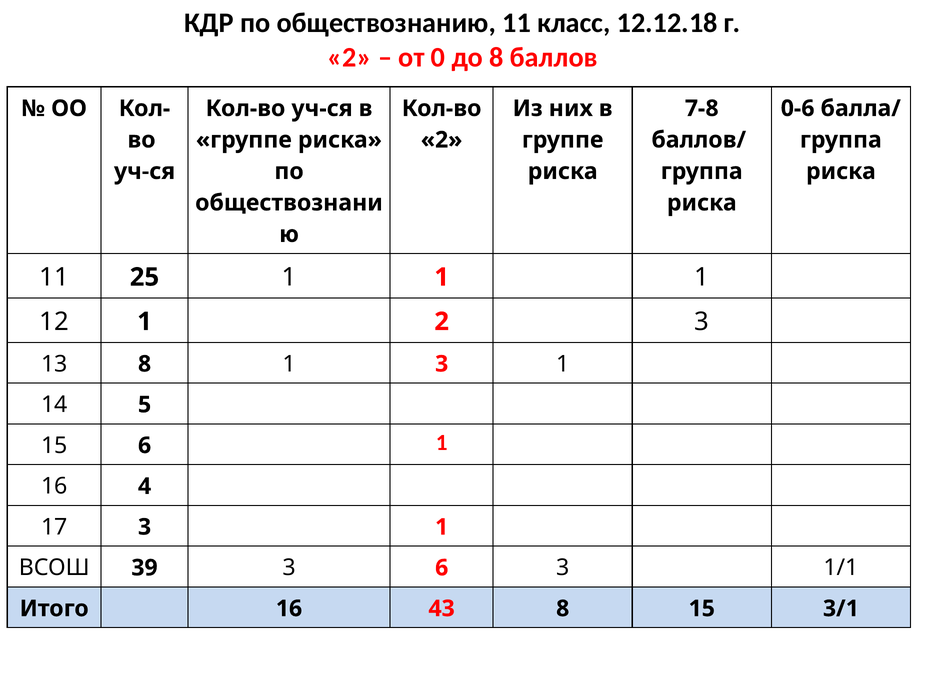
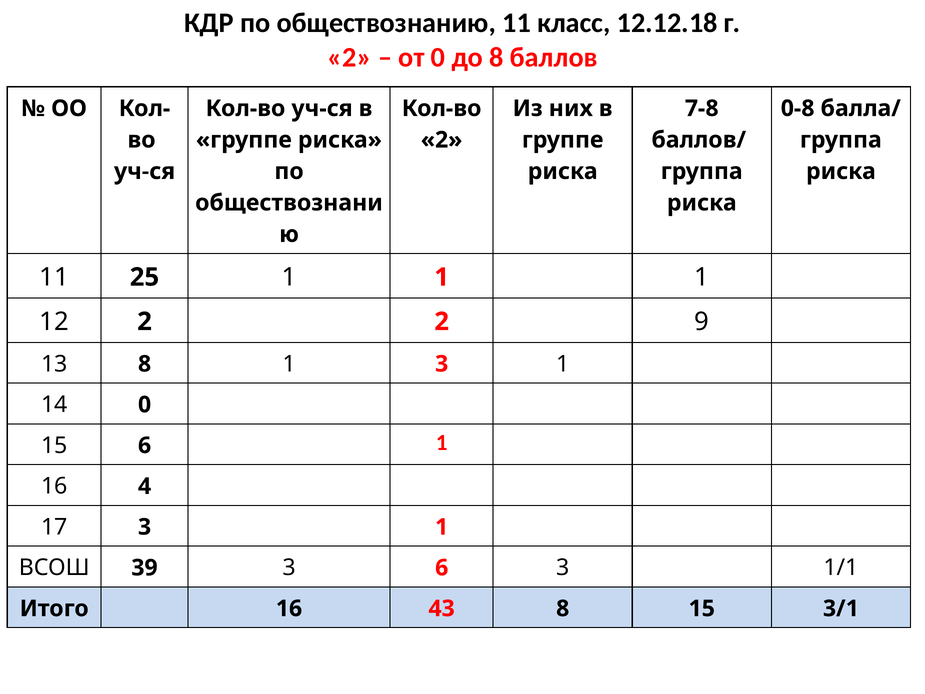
0-6: 0-6 -> 0-8
12 1: 1 -> 2
2 3: 3 -> 9
14 5: 5 -> 0
